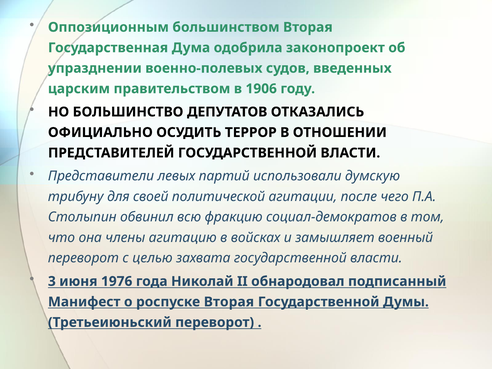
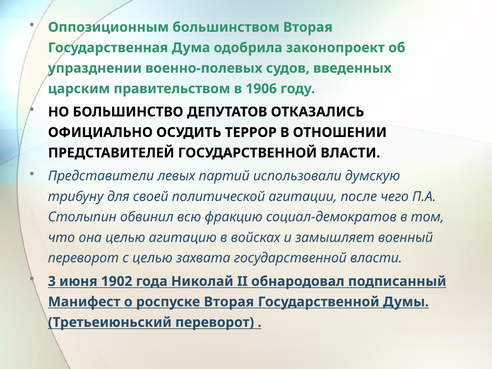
она члены: члены -> целью
1976: 1976 -> 1902
